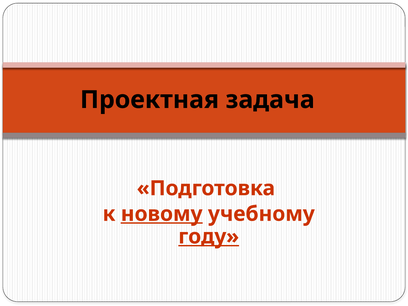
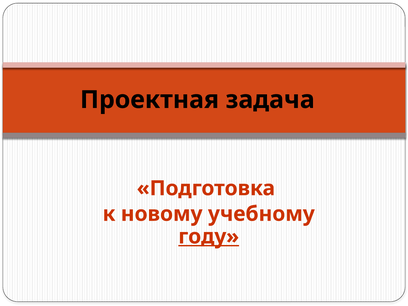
новому underline: present -> none
